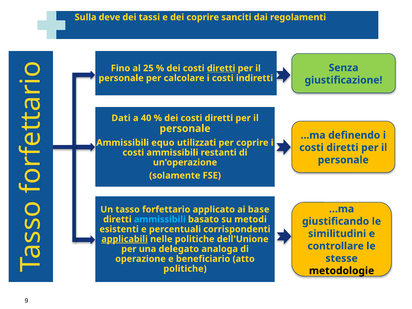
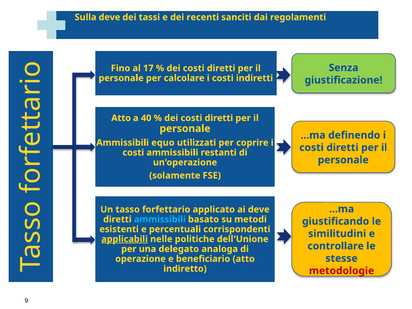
dei coprire: coprire -> recenti
25: 25 -> 17
diretti at (221, 68) underline: present -> none
Dati at (121, 118): Dati -> Atto
ai base: base -> deve
politiche at (185, 269): politiche -> indiretto
metodologie colour: black -> red
